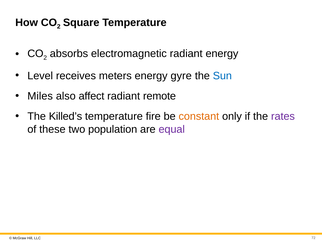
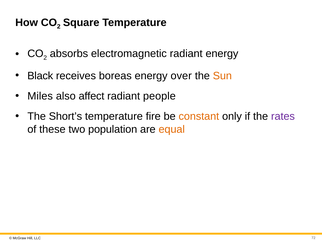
Level: Level -> Black
meters: meters -> boreas
gyre: gyre -> over
Sun colour: blue -> orange
remote: remote -> people
Killed’s: Killed’s -> Short’s
equal colour: purple -> orange
